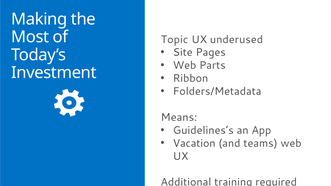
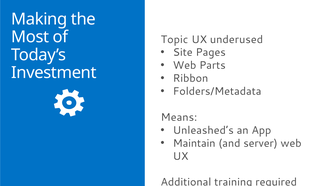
Guidelines’s: Guidelines’s -> Unleashed’s
Vacation: Vacation -> Maintain
teams: teams -> server
